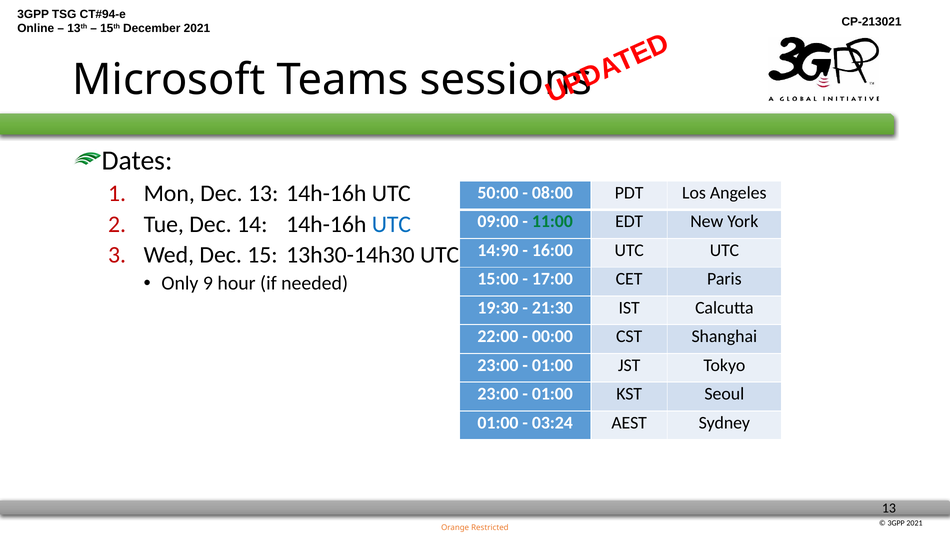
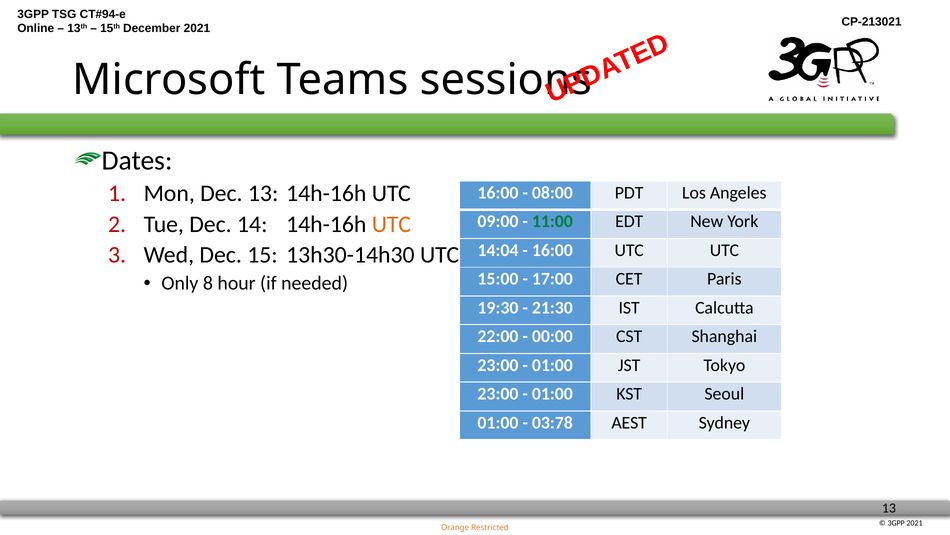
50:00 at (498, 193): 50:00 -> 16:00
UTC at (391, 224) colour: blue -> orange
14:90: 14:90 -> 14:04
9: 9 -> 8
03:24: 03:24 -> 03:78
